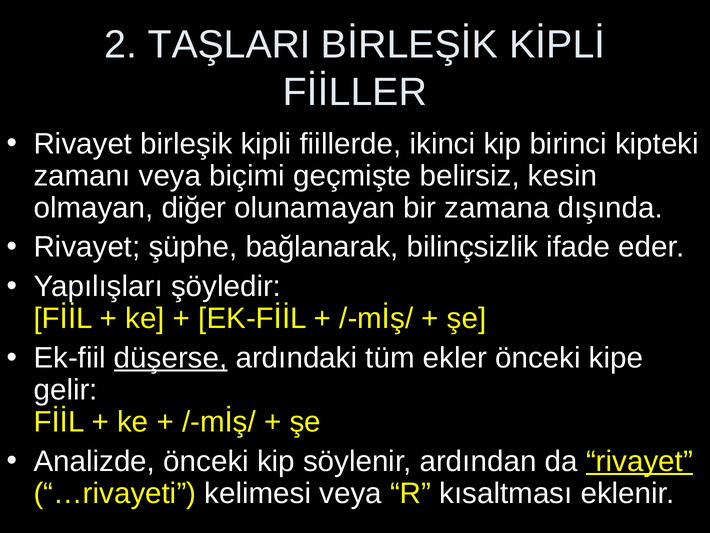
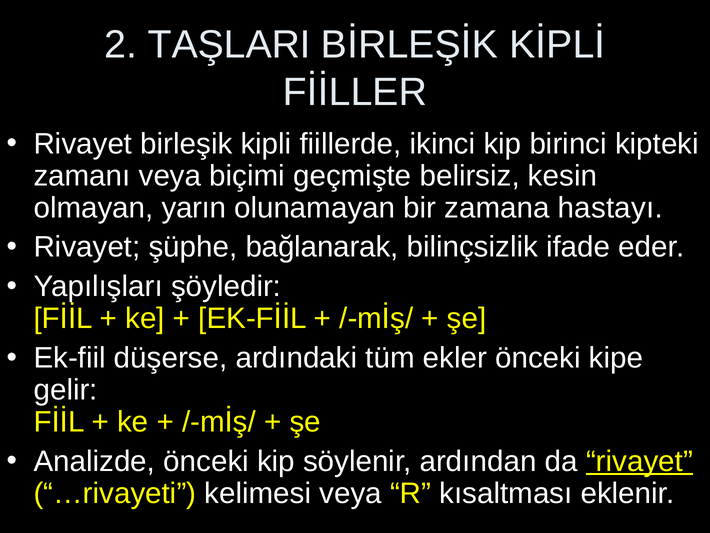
diğer: diğer -> yarın
dışında: dışında -> hastayı
düşerse underline: present -> none
